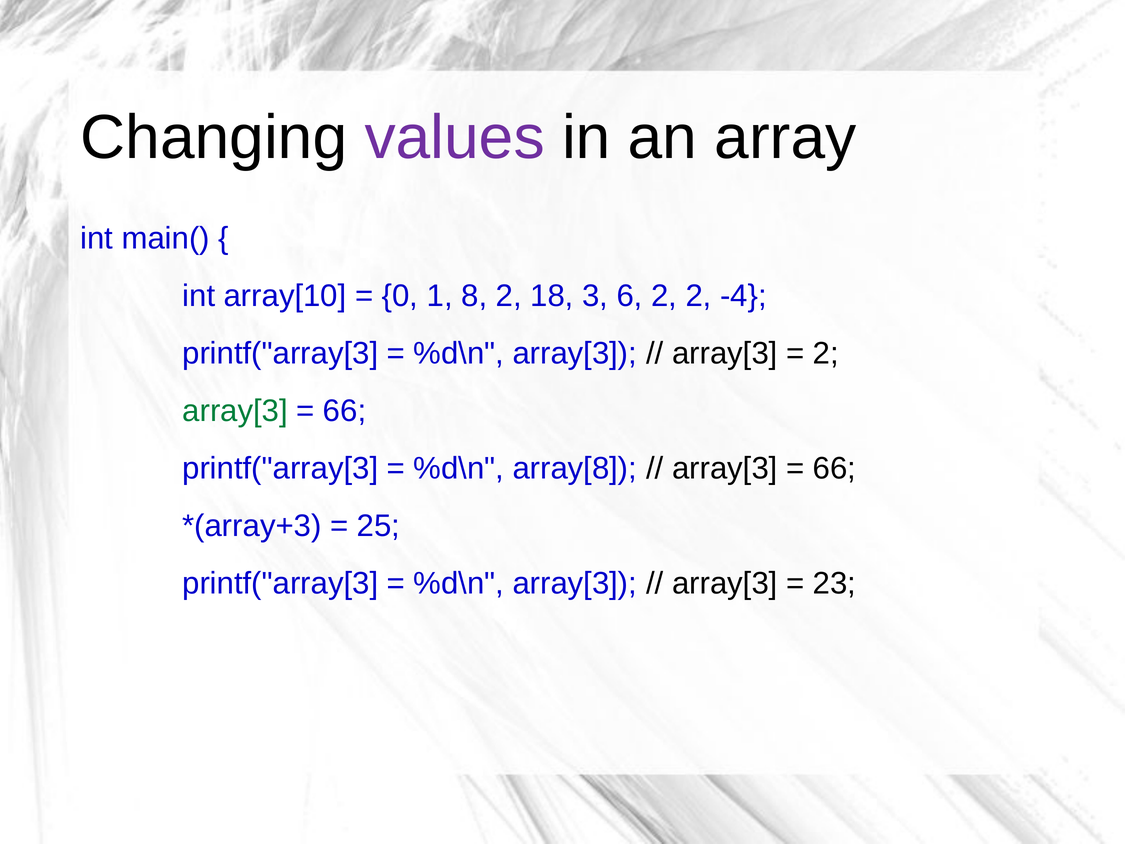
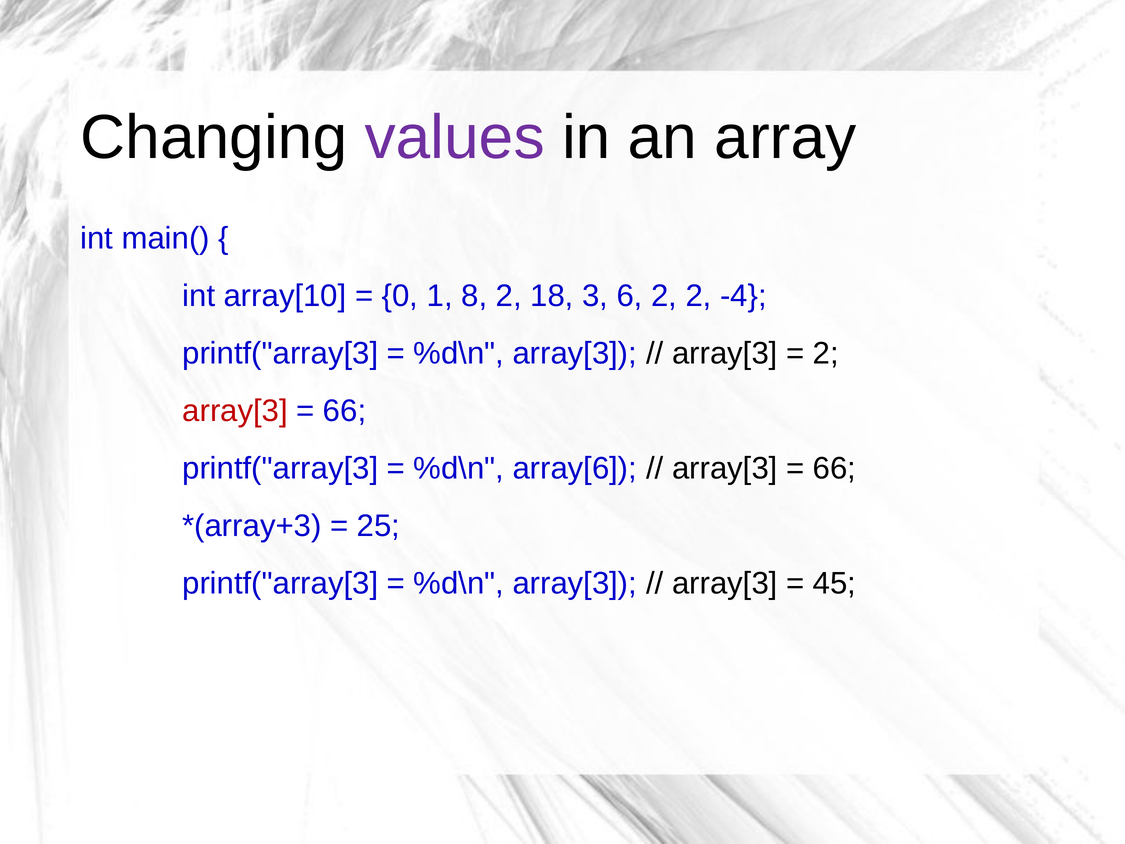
array[3 at (235, 411) colour: green -> red
array[8: array[8 -> array[6
23: 23 -> 45
